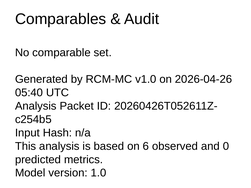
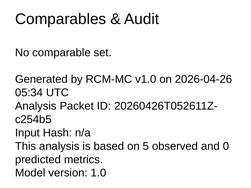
05:40: 05:40 -> 05:34
6: 6 -> 5
